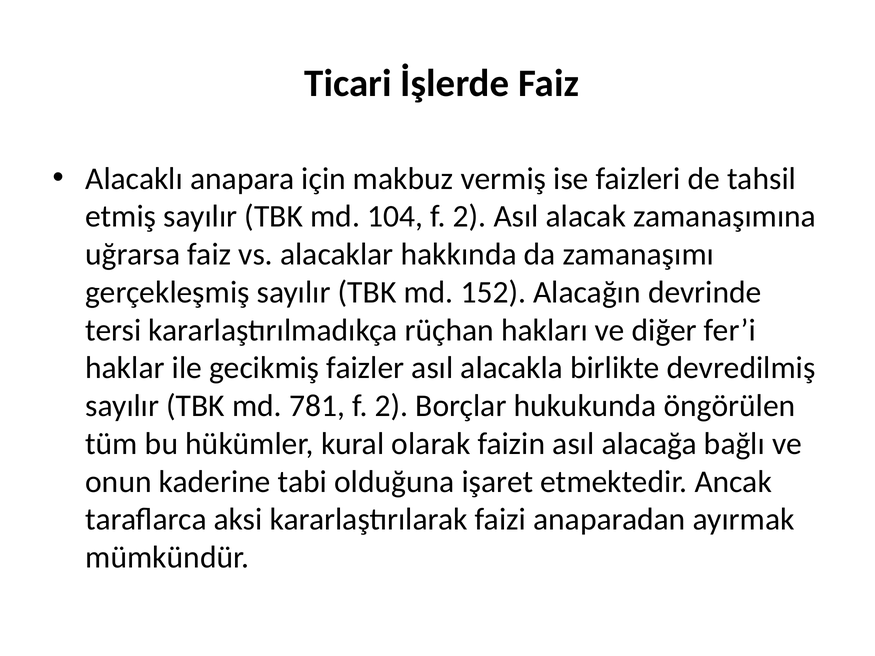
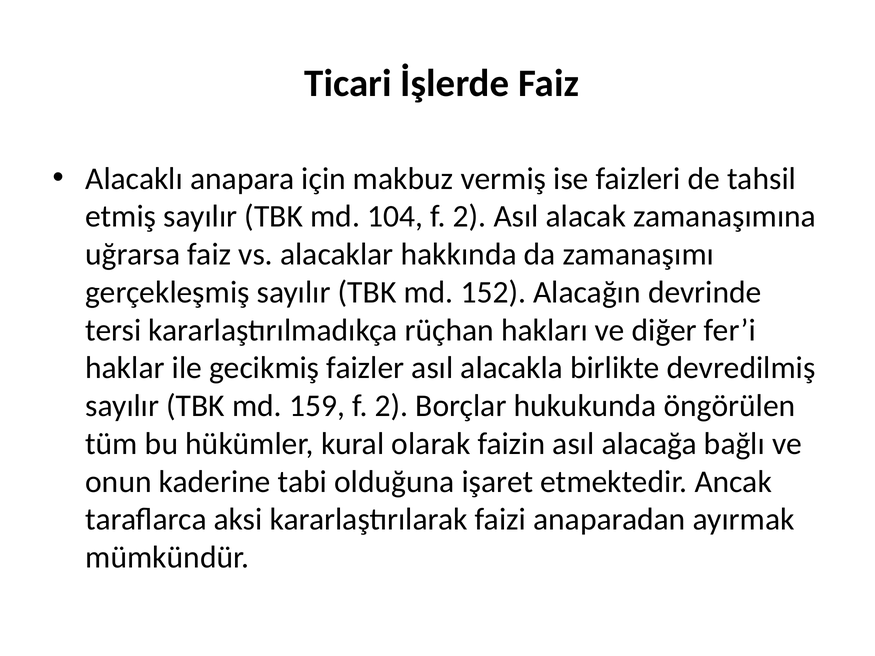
781: 781 -> 159
